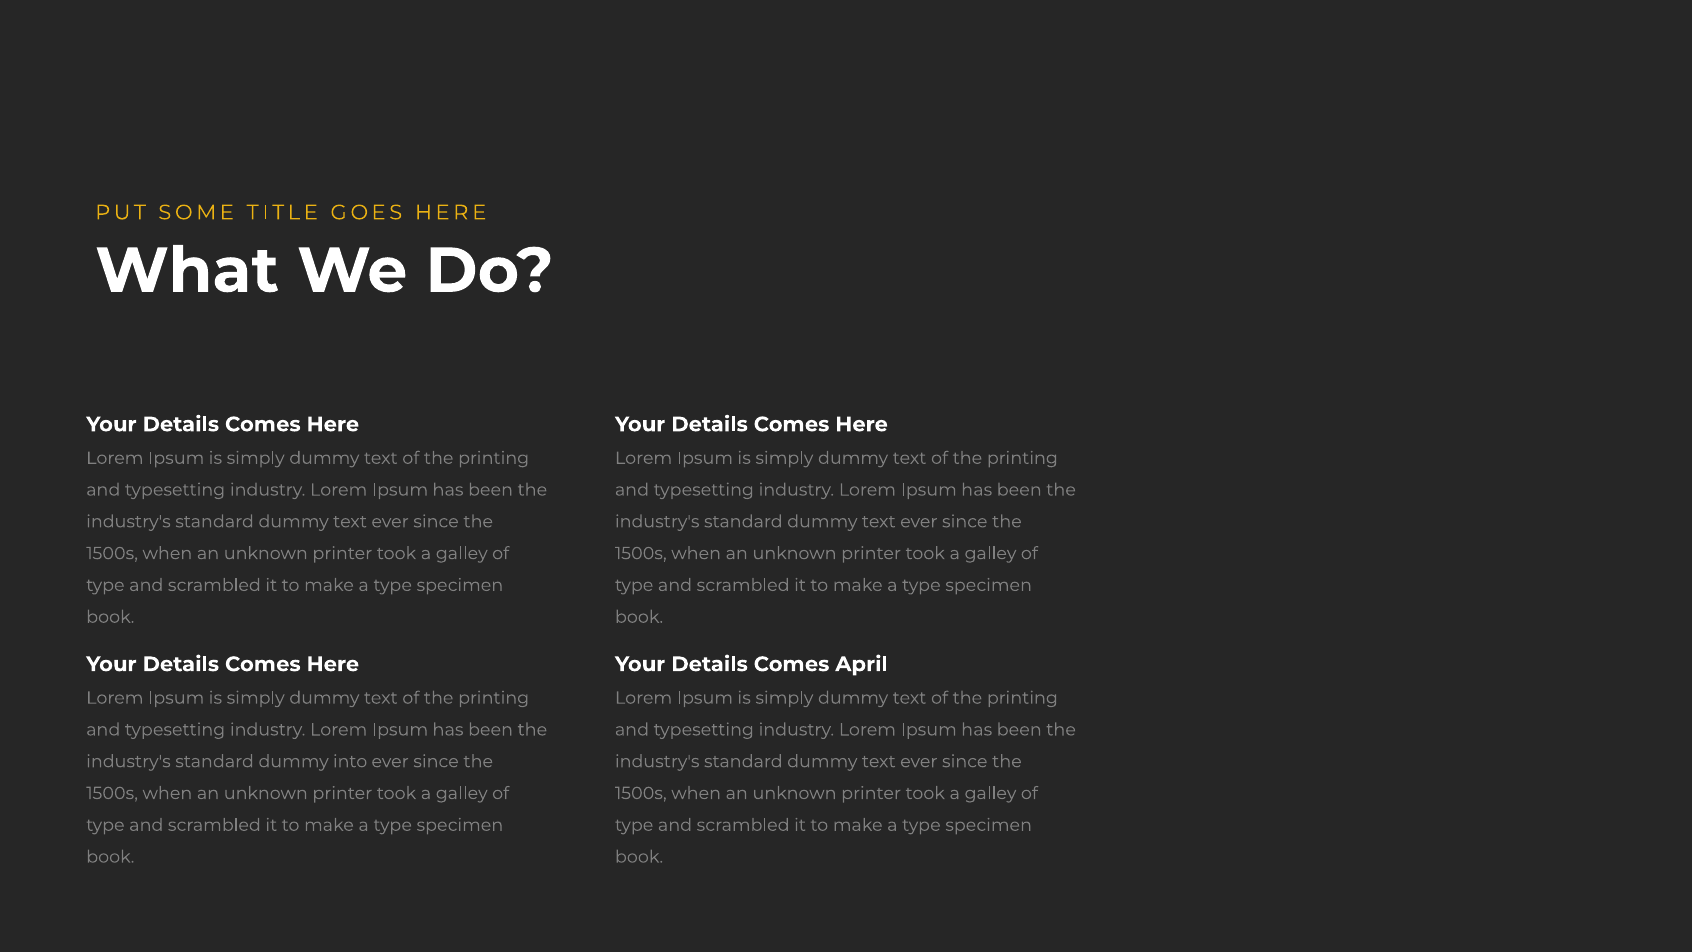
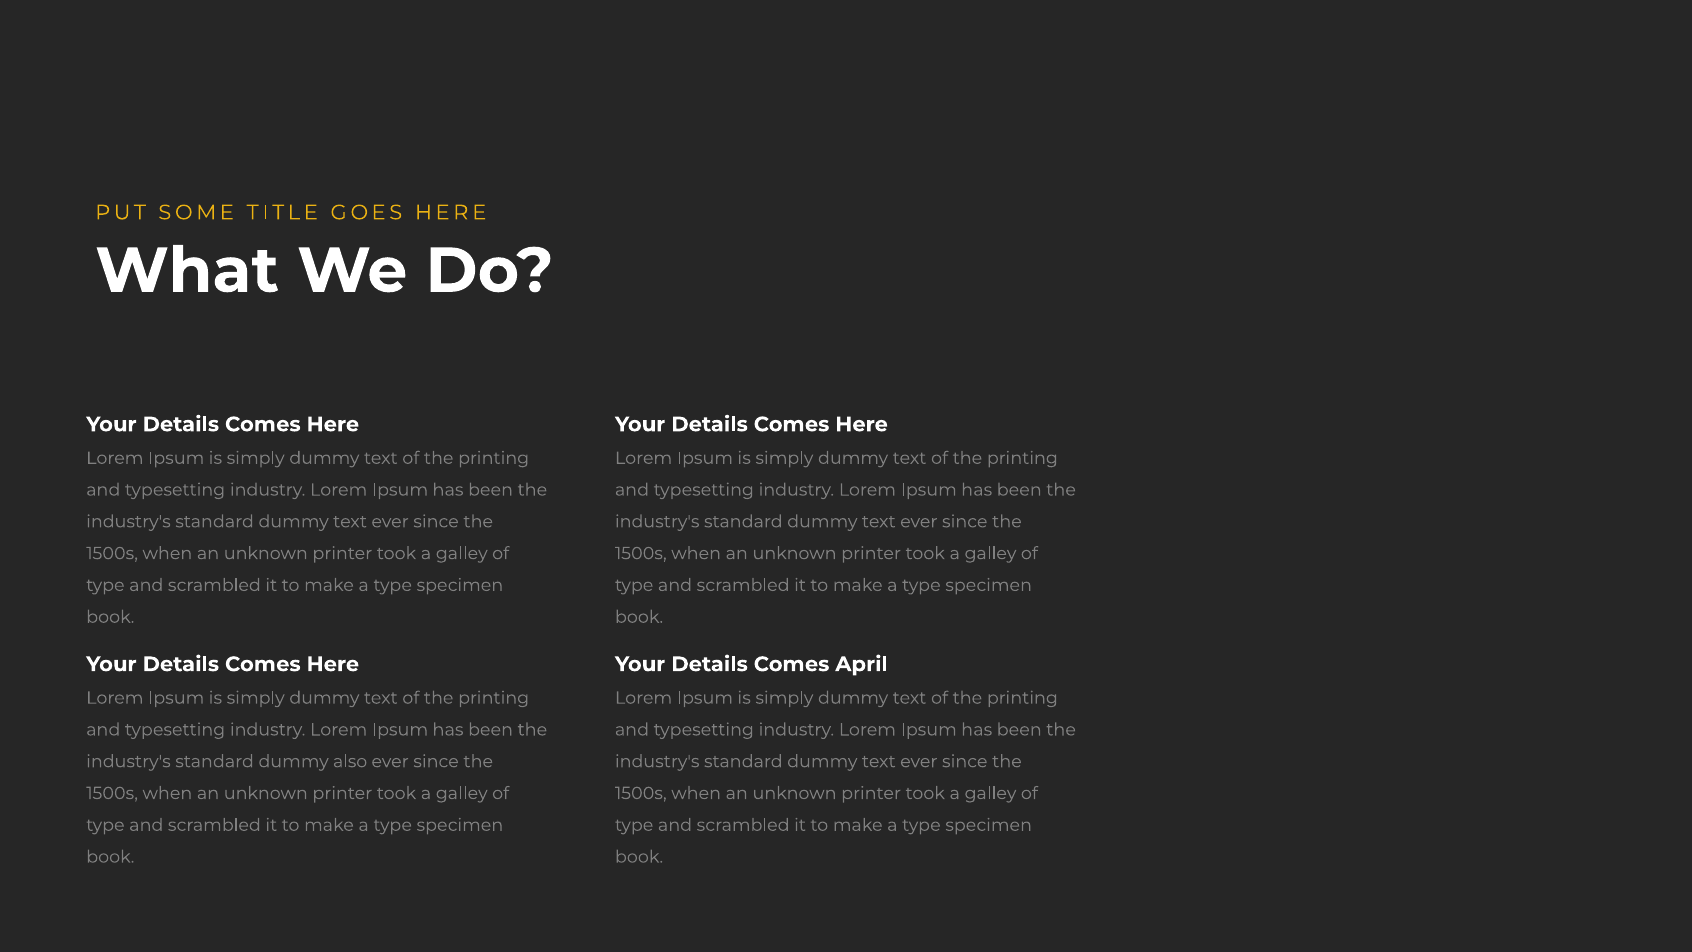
into: into -> also
